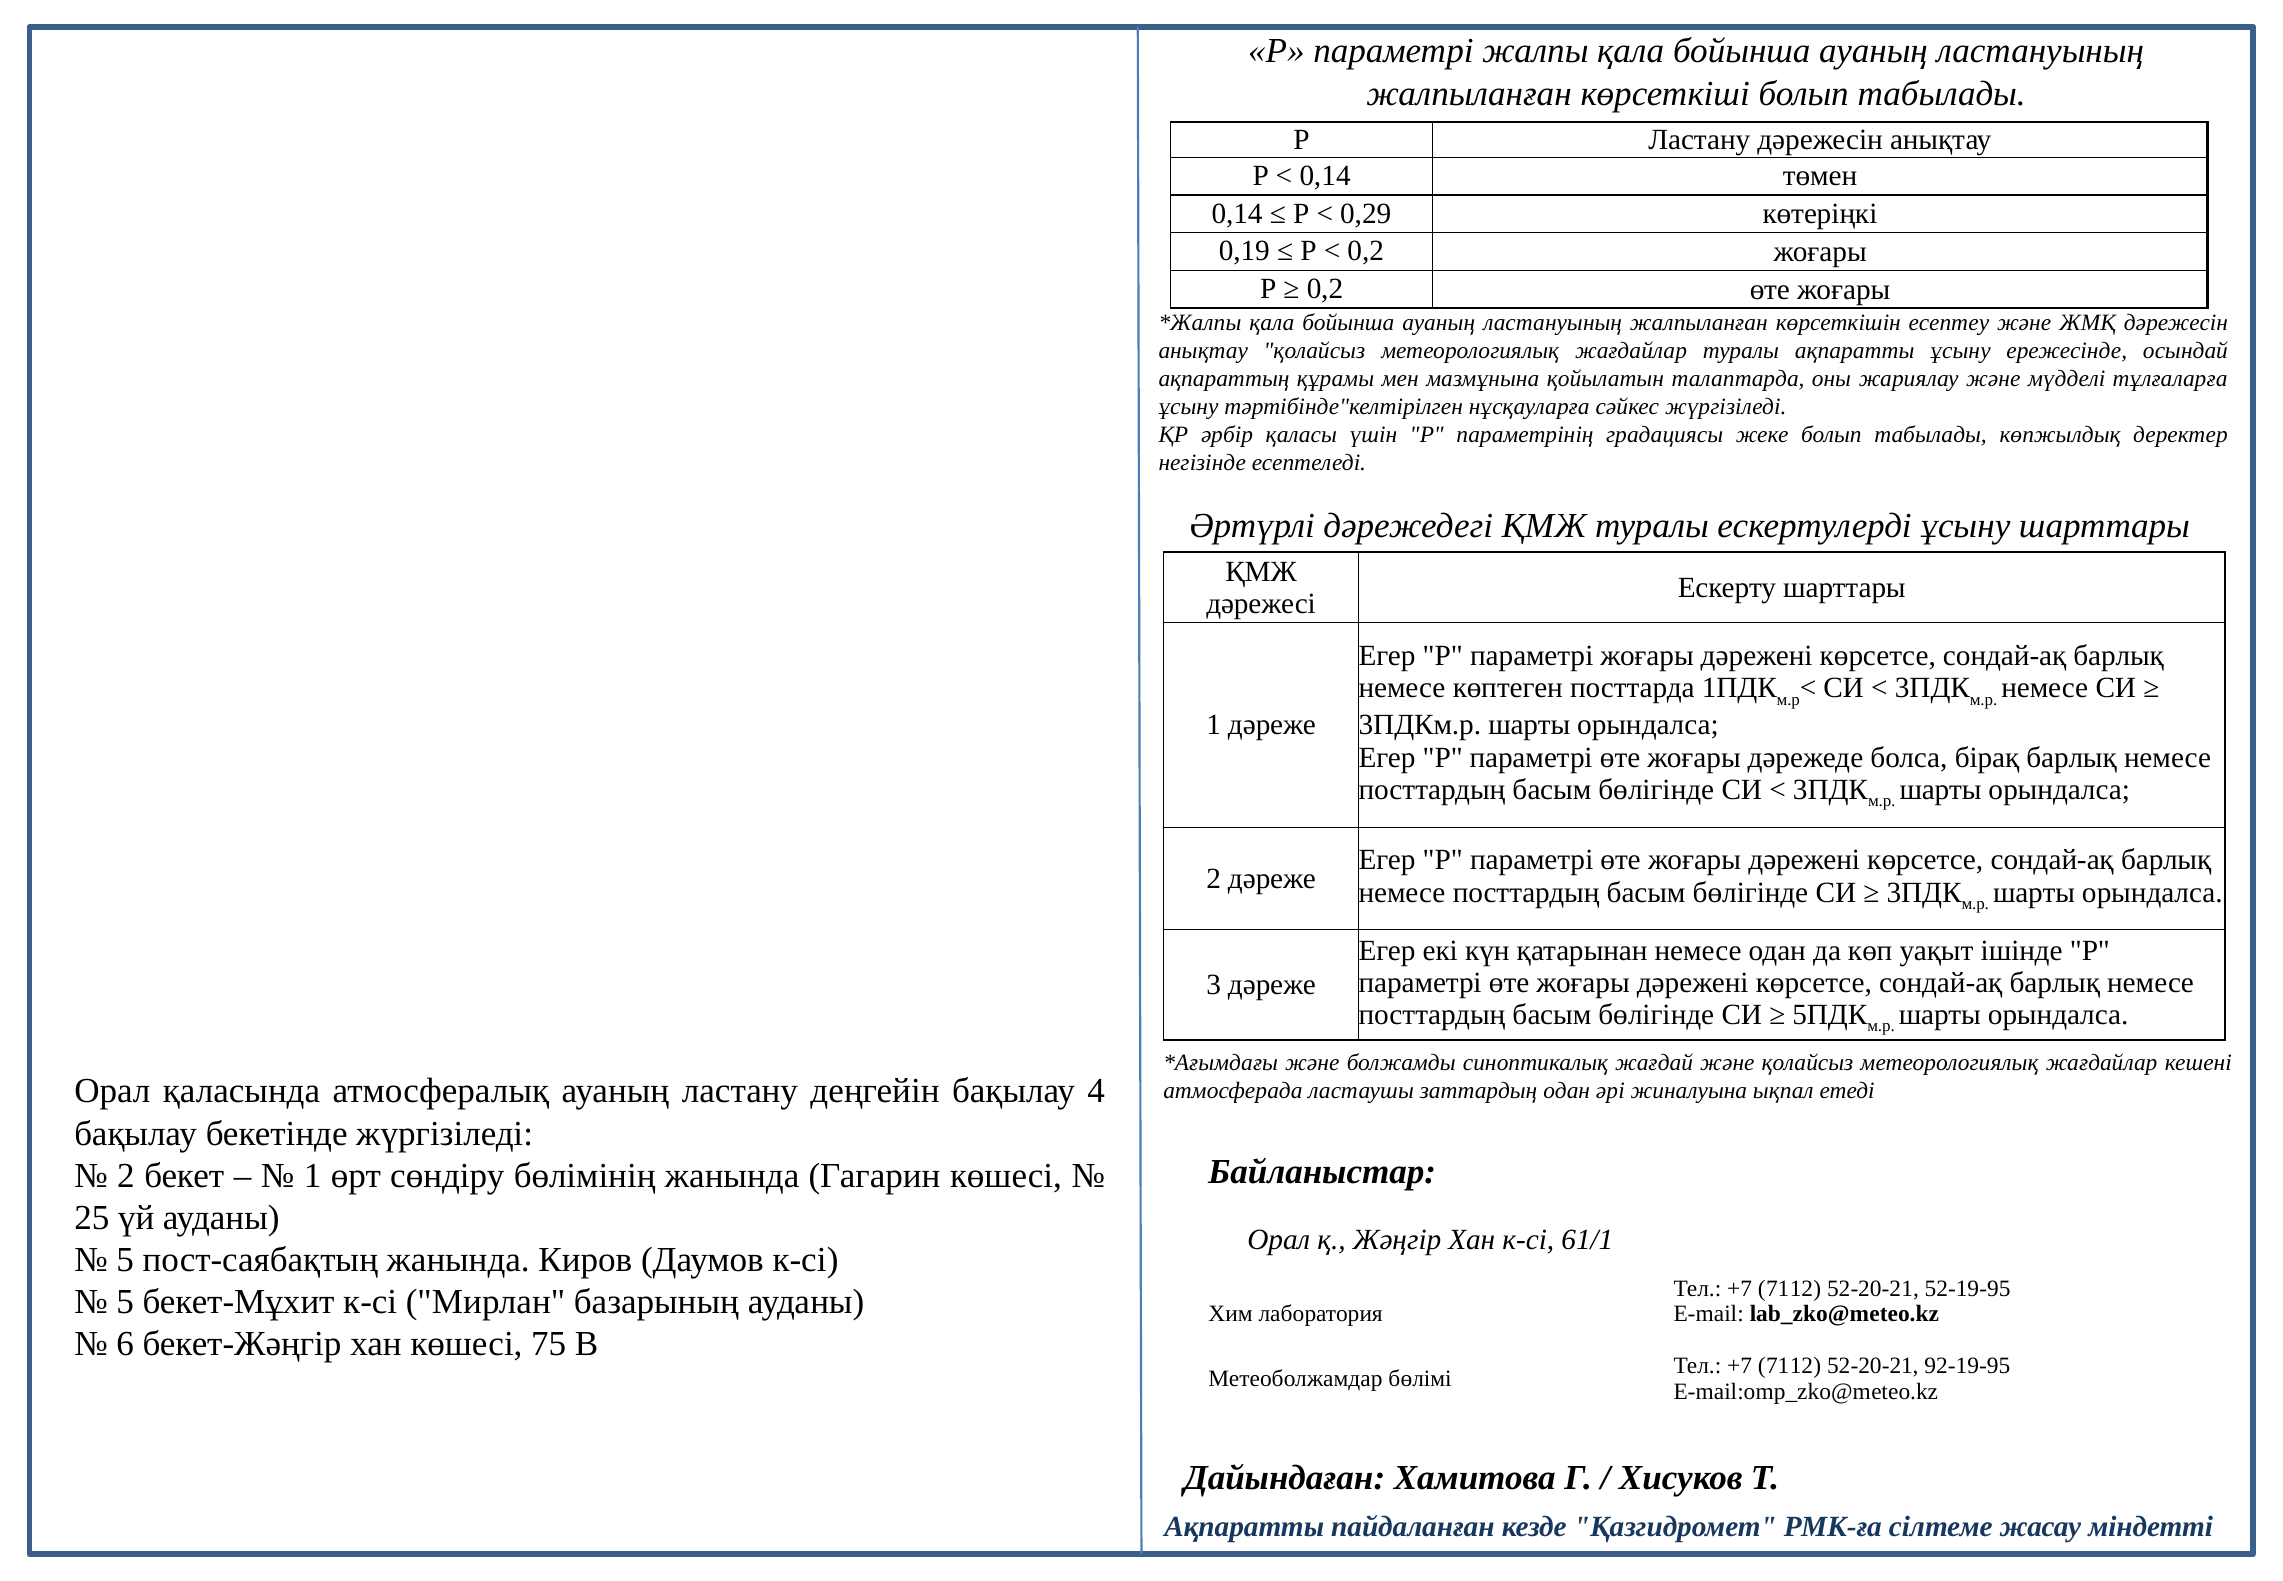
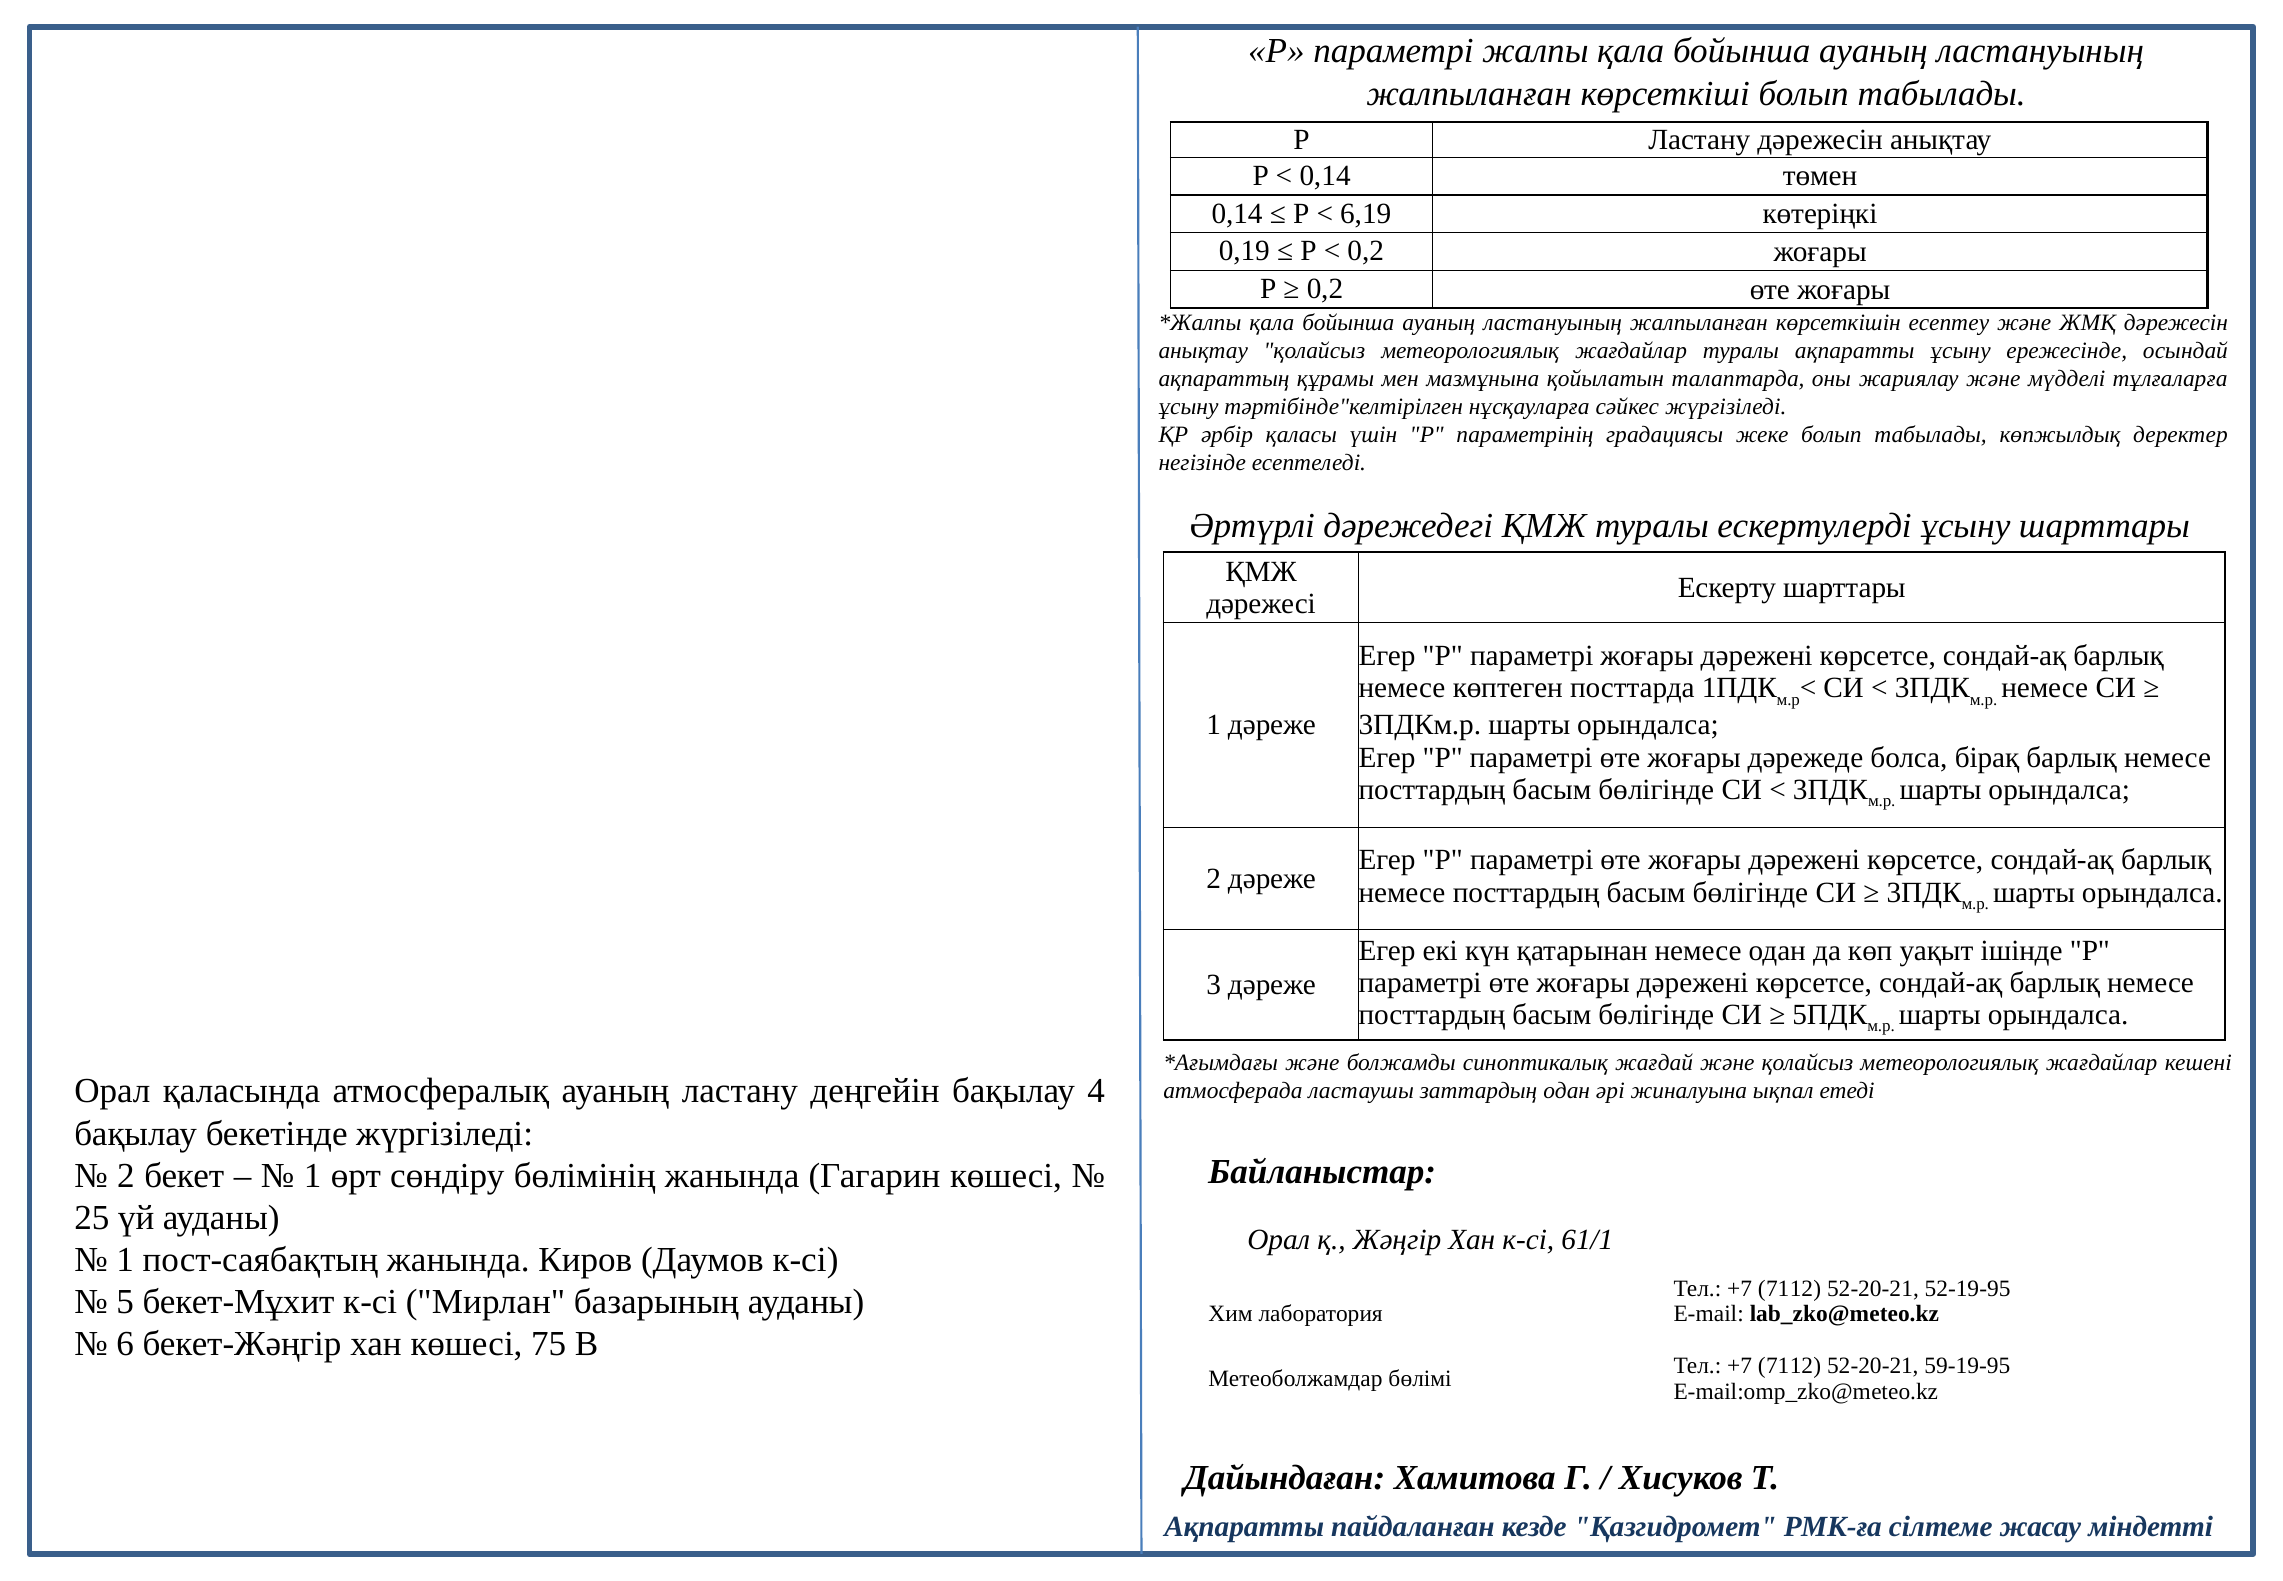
0,29: 0,29 -> 6,19
5 at (125, 1260): 5 -> 1
92-19-95: 92-19-95 -> 59-19-95
